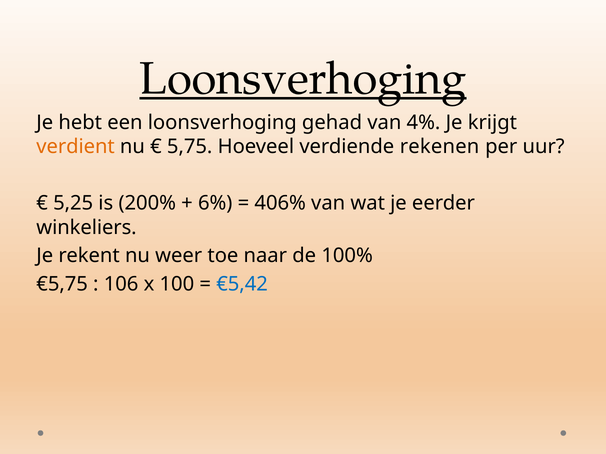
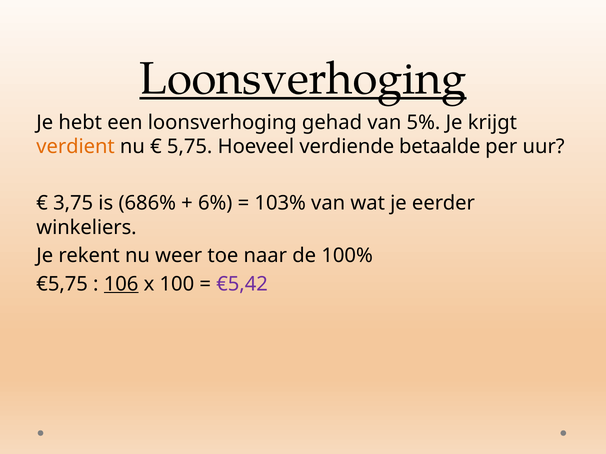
4%: 4% -> 5%
rekenen: rekenen -> betaalde
5,25: 5,25 -> 3,75
200%: 200% -> 686%
406%: 406% -> 103%
106 underline: none -> present
€5,42 colour: blue -> purple
